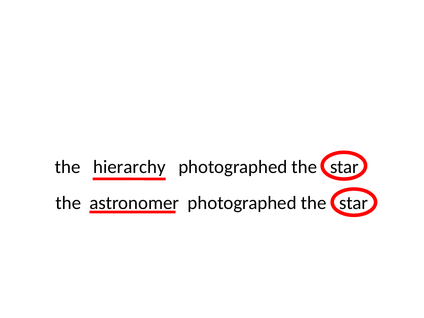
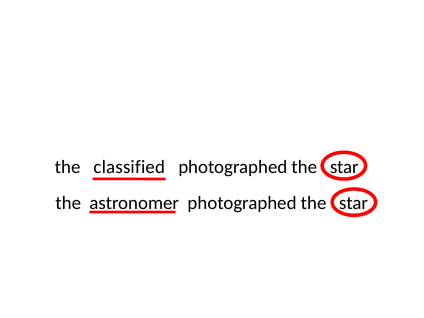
hierarchy: hierarchy -> classified
